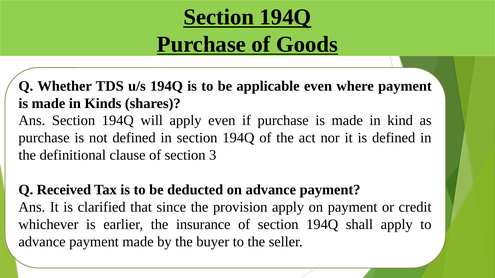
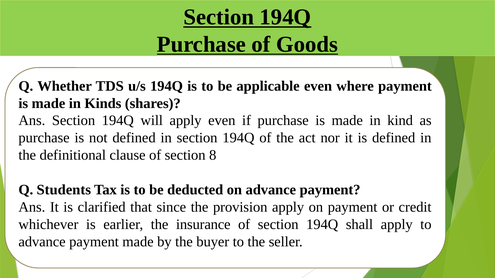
3: 3 -> 8
Received: Received -> Students
